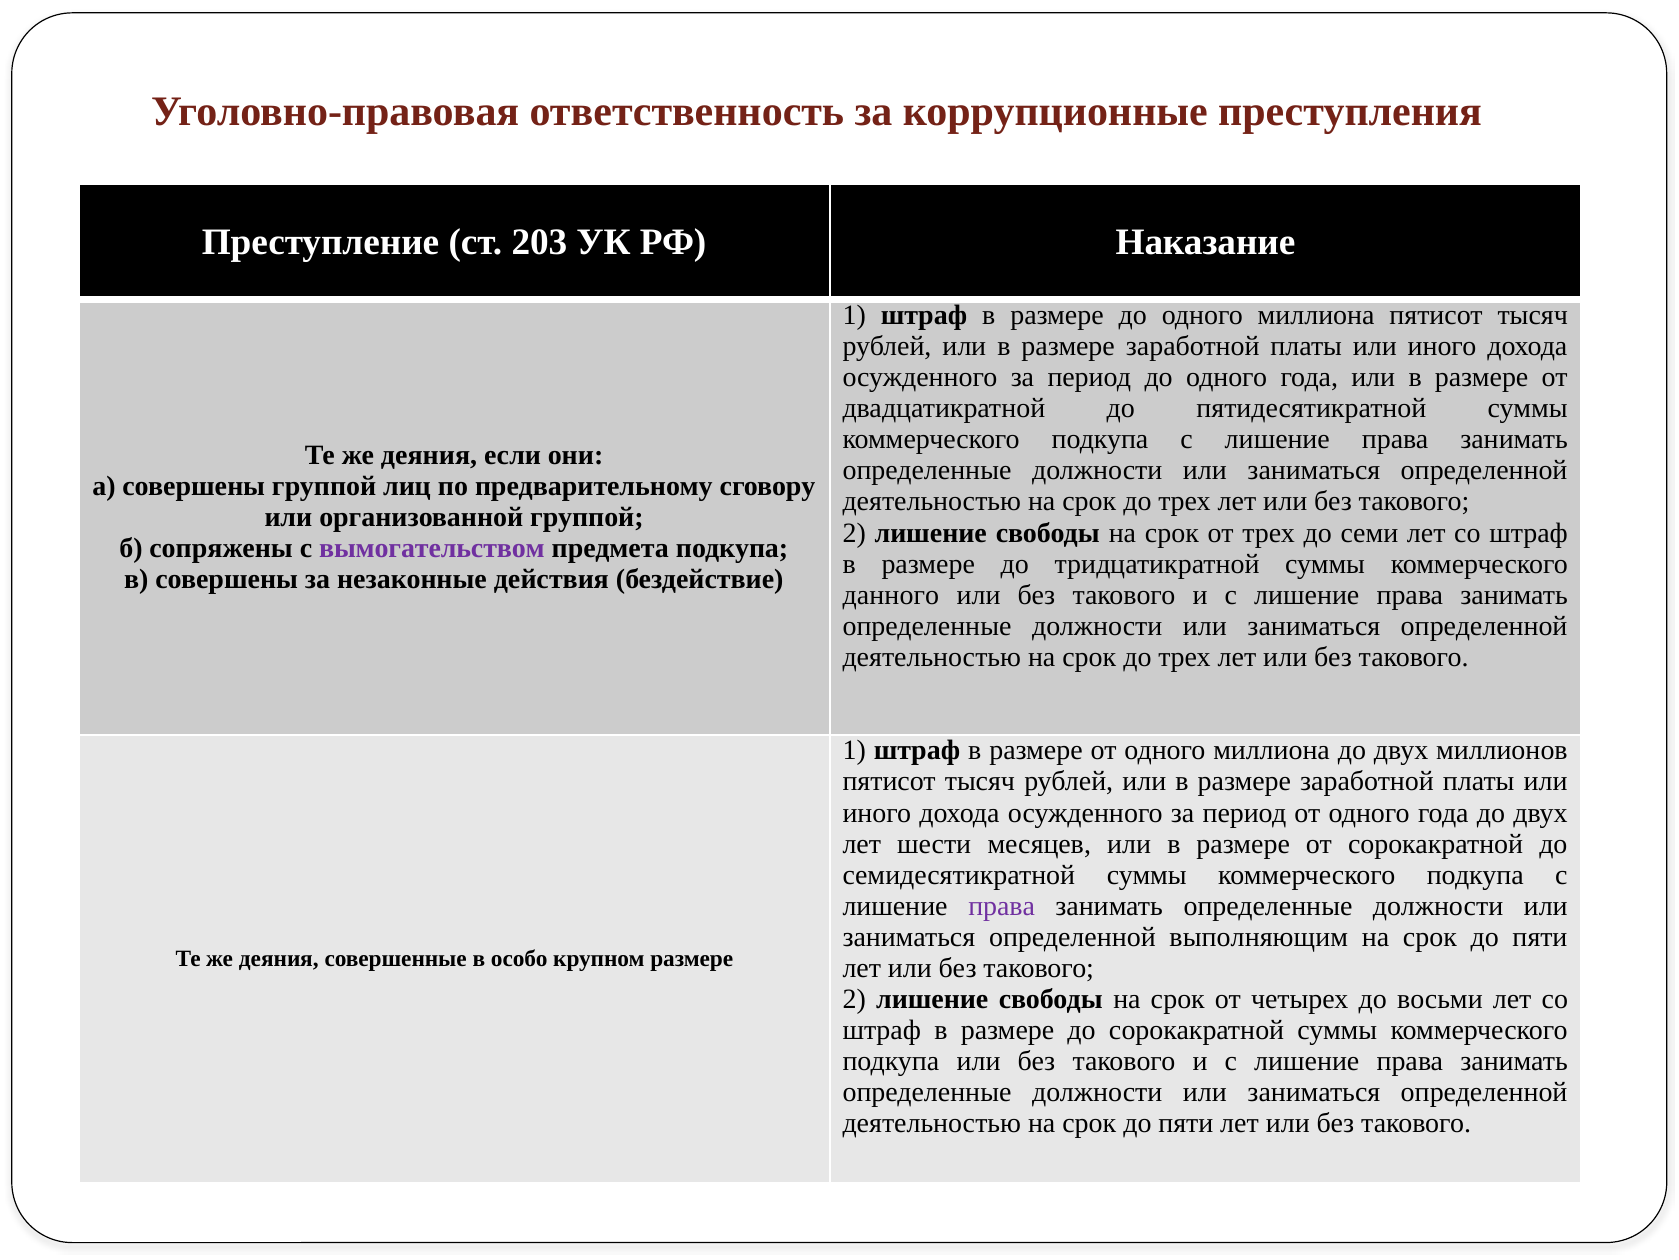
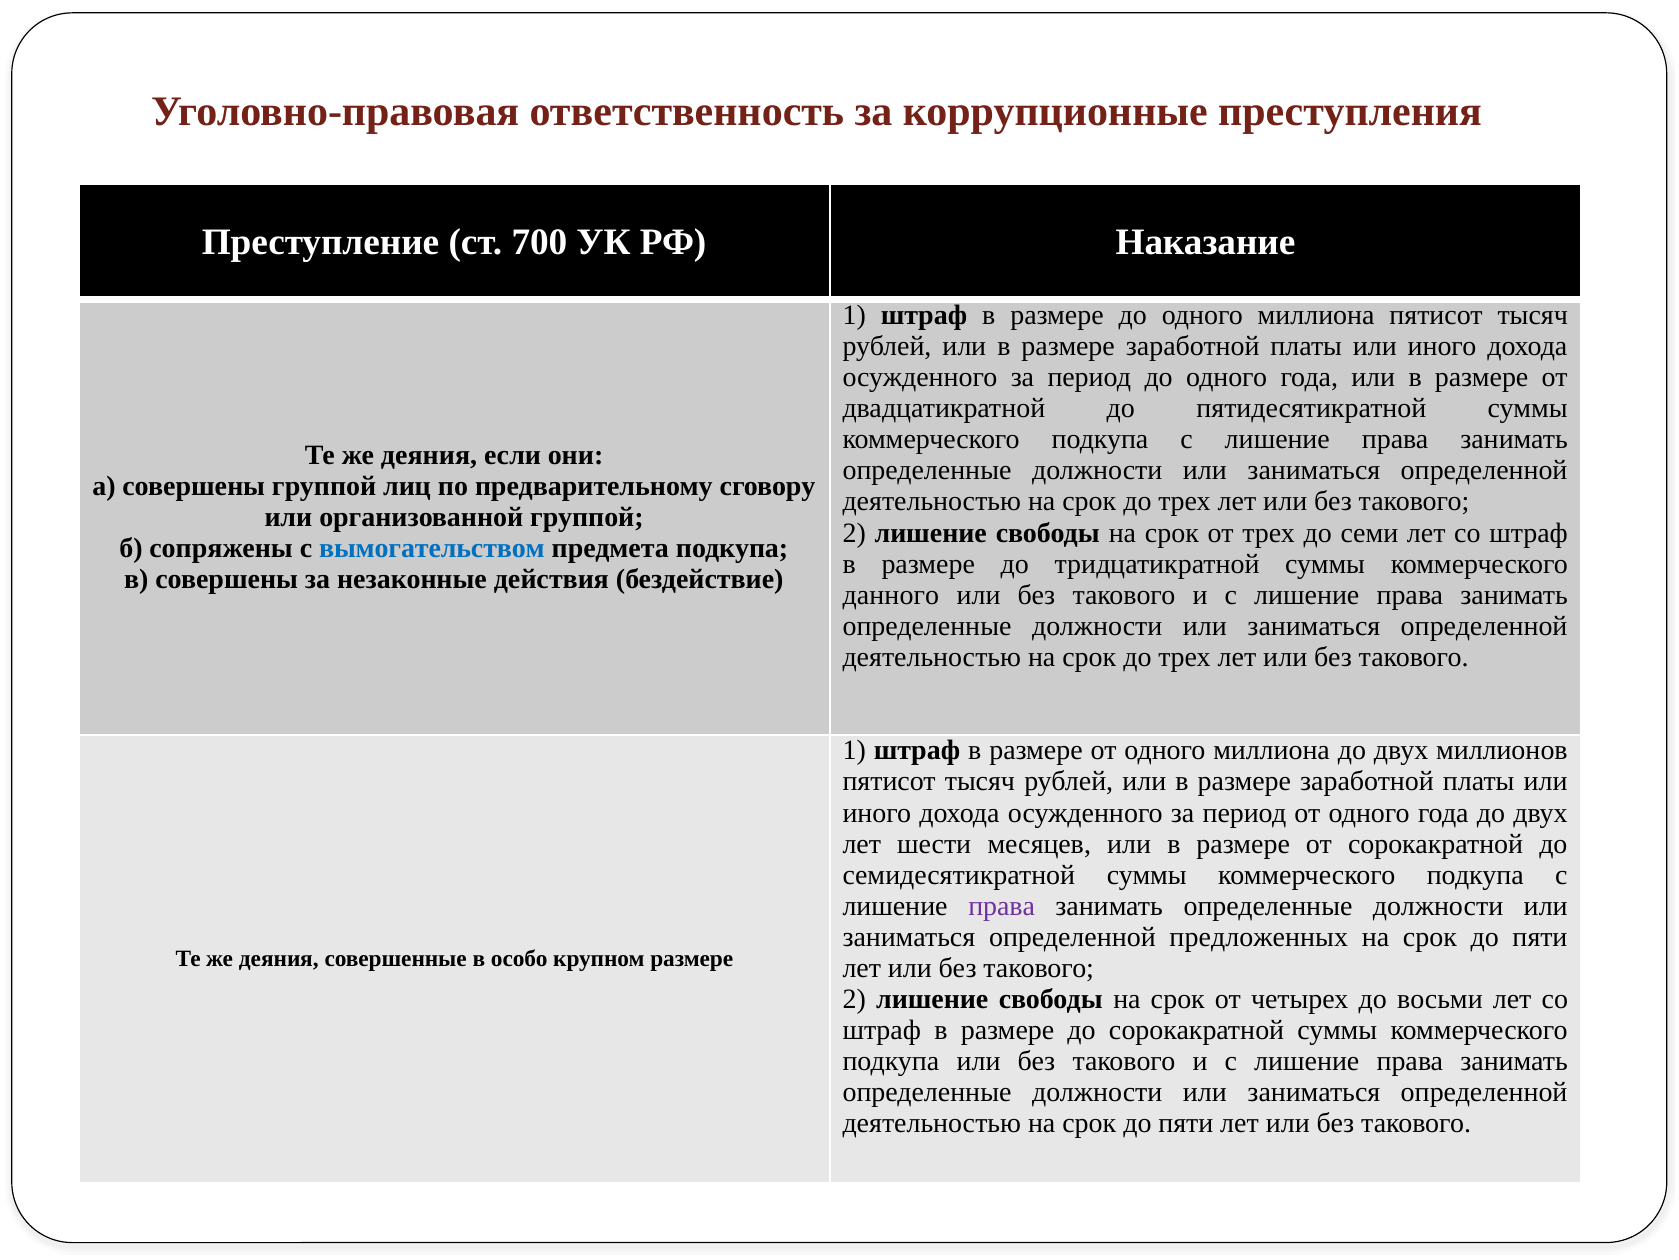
203: 203 -> 700
вымогательством colour: purple -> blue
выполняющим: выполняющим -> предложенных
